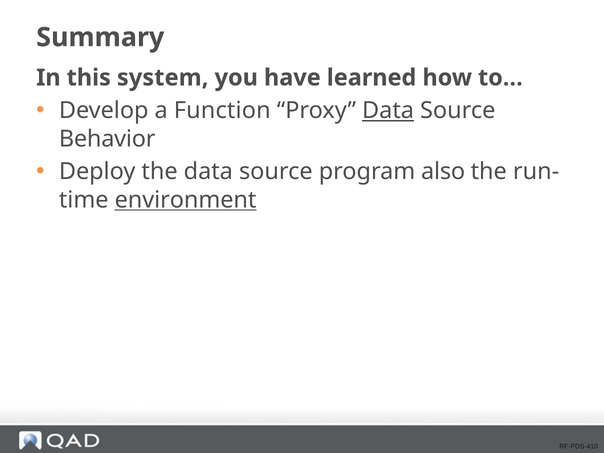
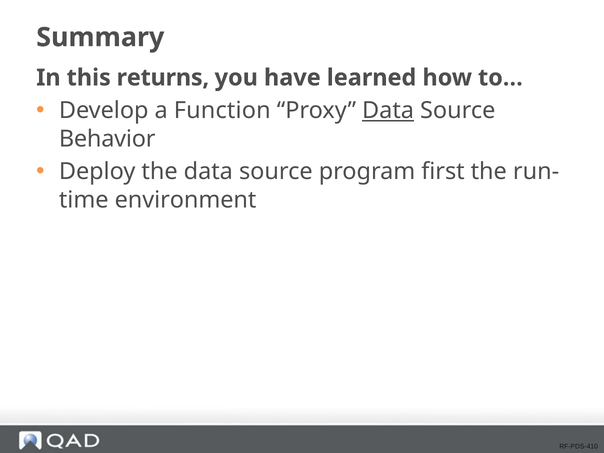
system: system -> returns
also: also -> first
environment underline: present -> none
